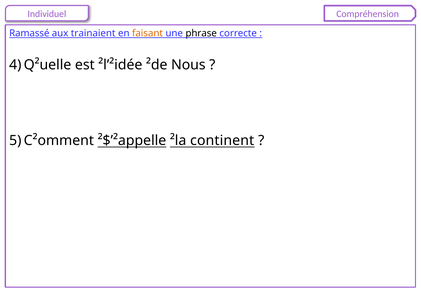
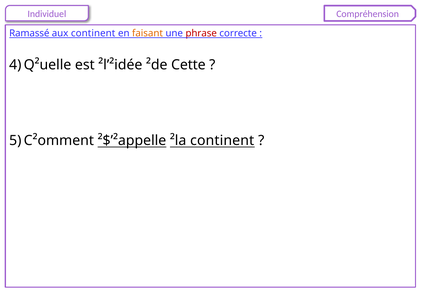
aux trainaient: trainaient -> continent
phrase colour: black -> red
Nous: Nous -> Cette
